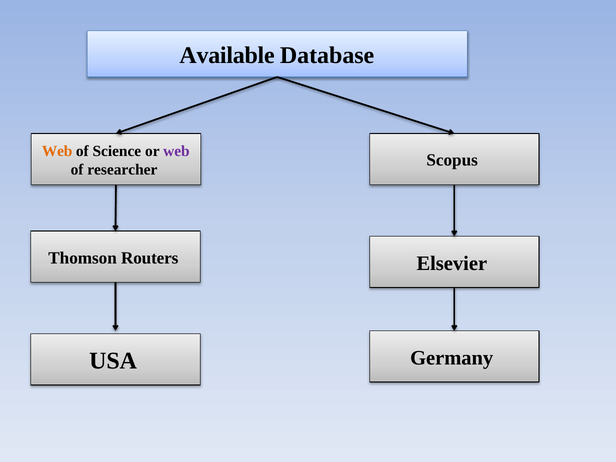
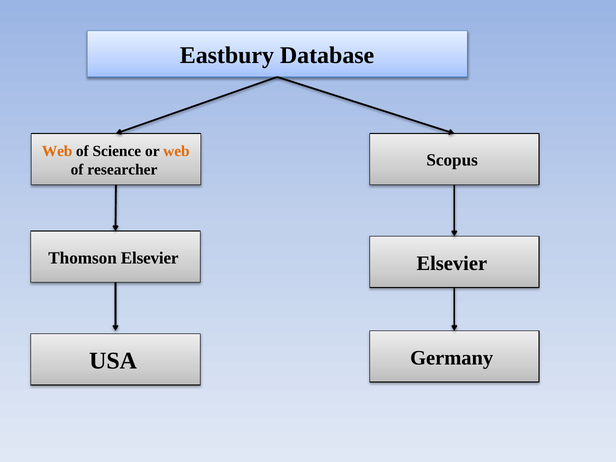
Available: Available -> Eastbury
web at (176, 151) colour: purple -> orange
Thomson Routers: Routers -> Elsevier
